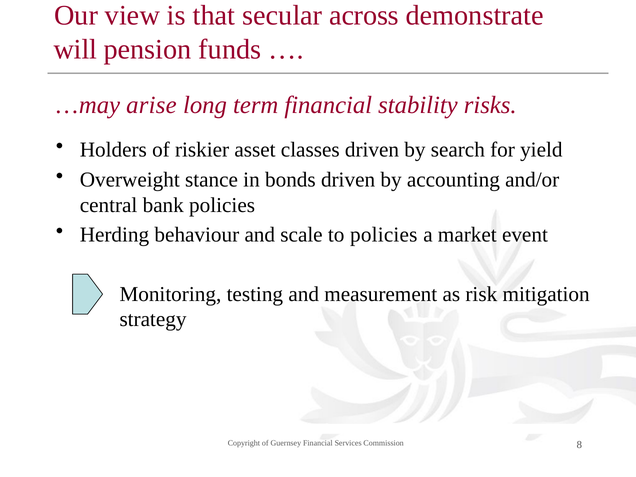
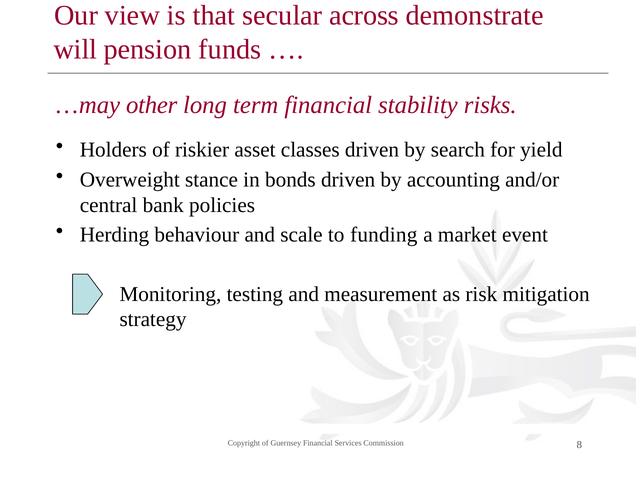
arise: arise -> other
to policies: policies -> funding
